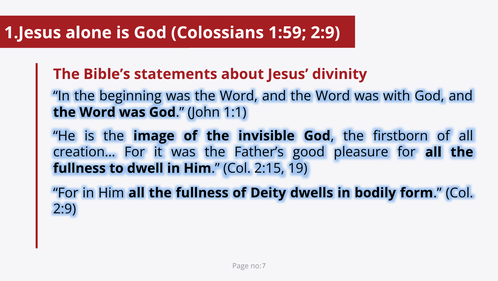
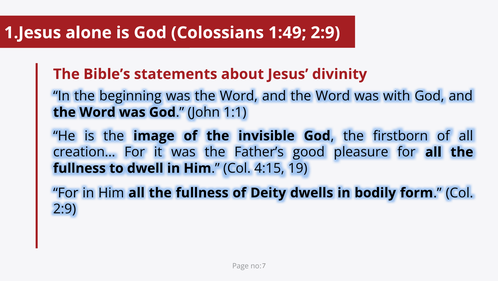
1:59: 1:59 -> 1:49
2:15: 2:15 -> 4:15
